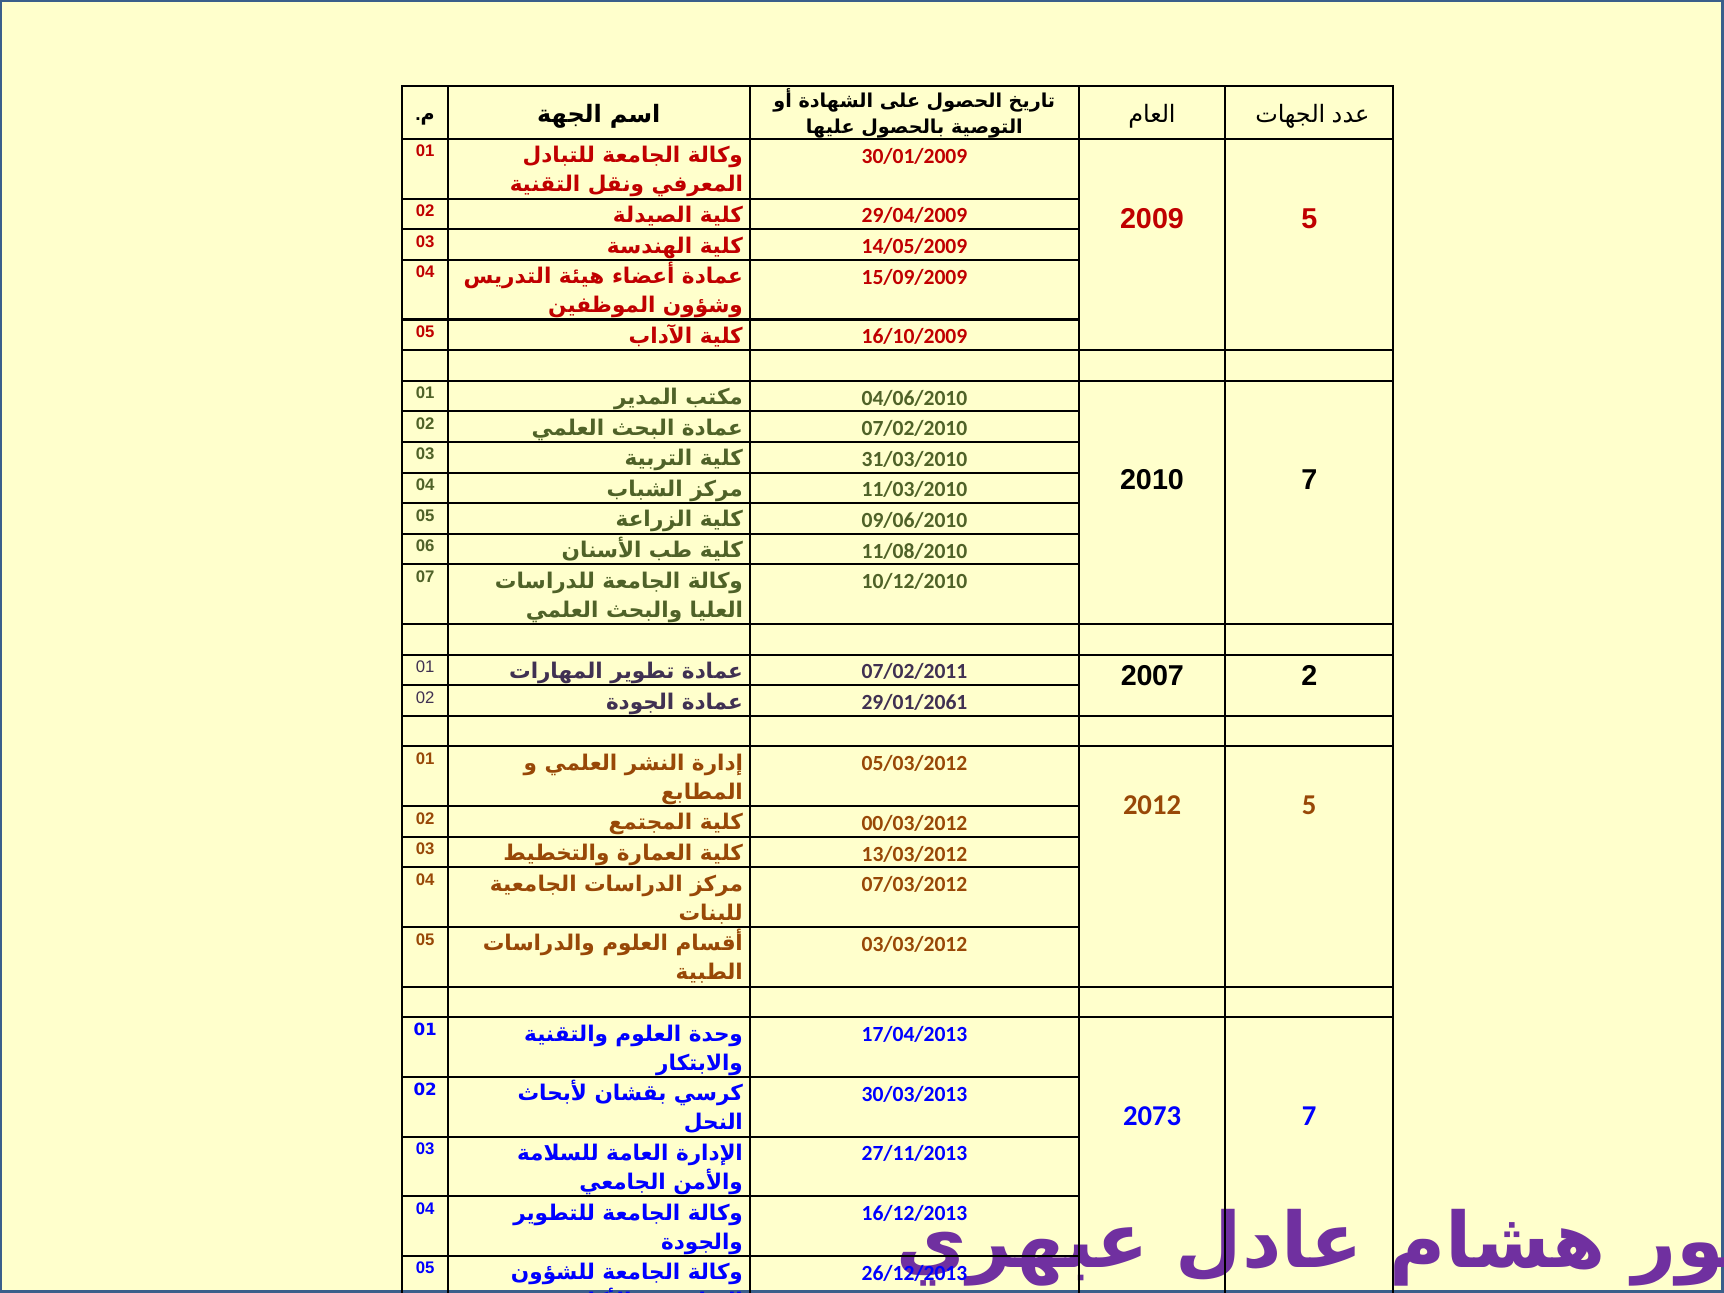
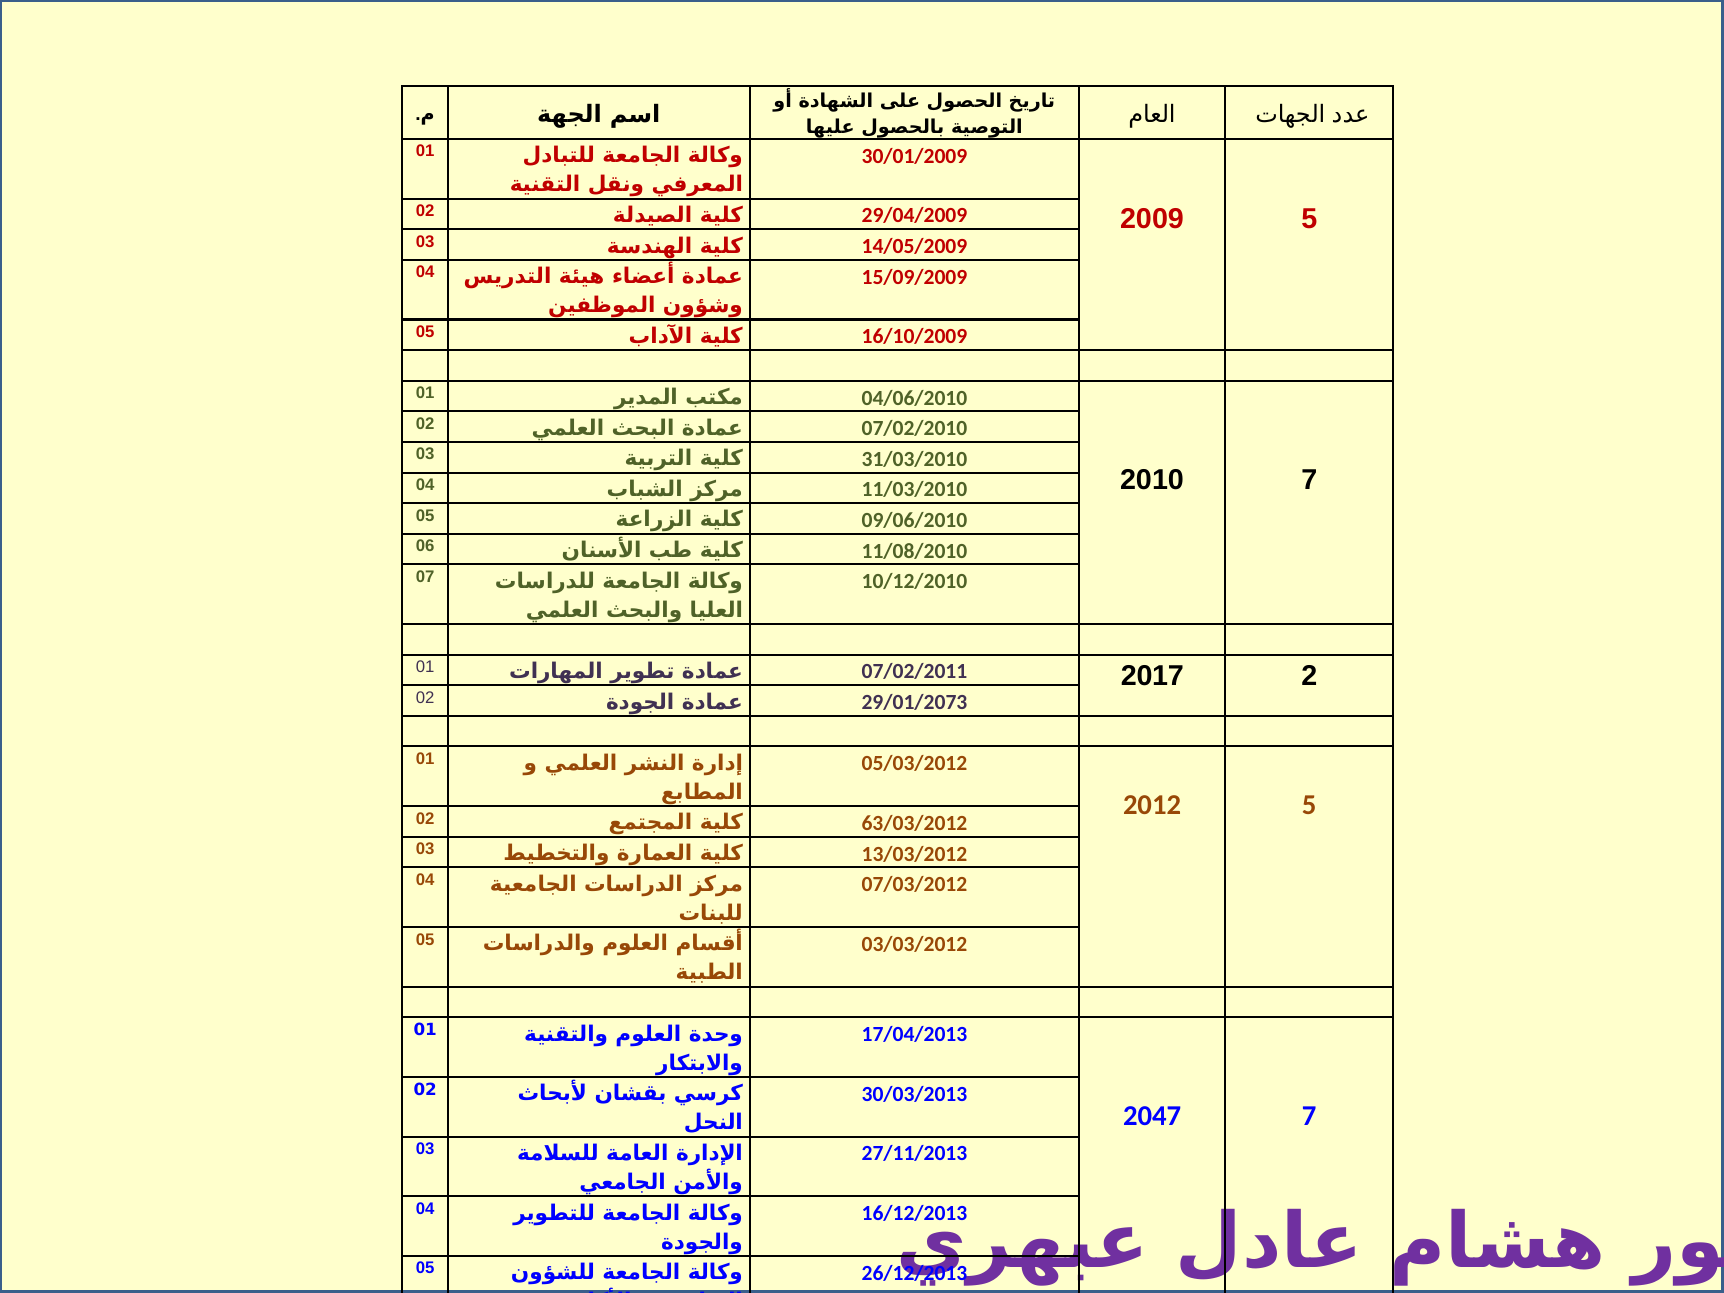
2007: 2007 -> 2017
29/01/2061: 29/01/2061 -> 29/01/2073
00/03/2012: 00/03/2012 -> 63/03/2012
2073: 2073 -> 2047
